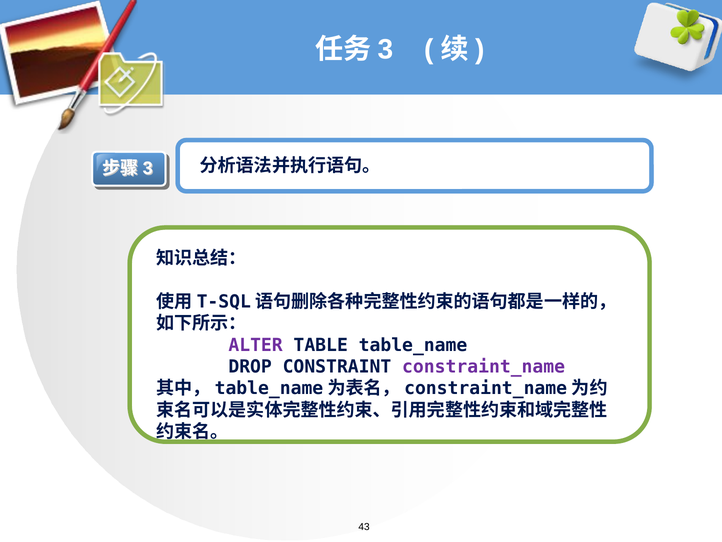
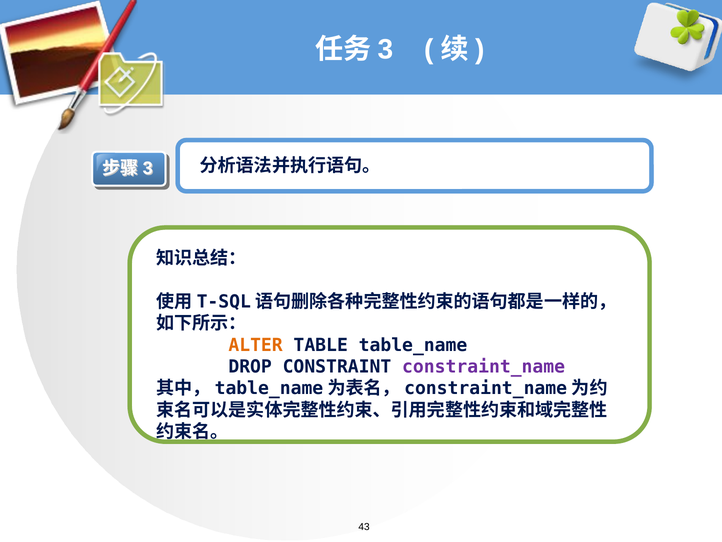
ALTER colour: purple -> orange
